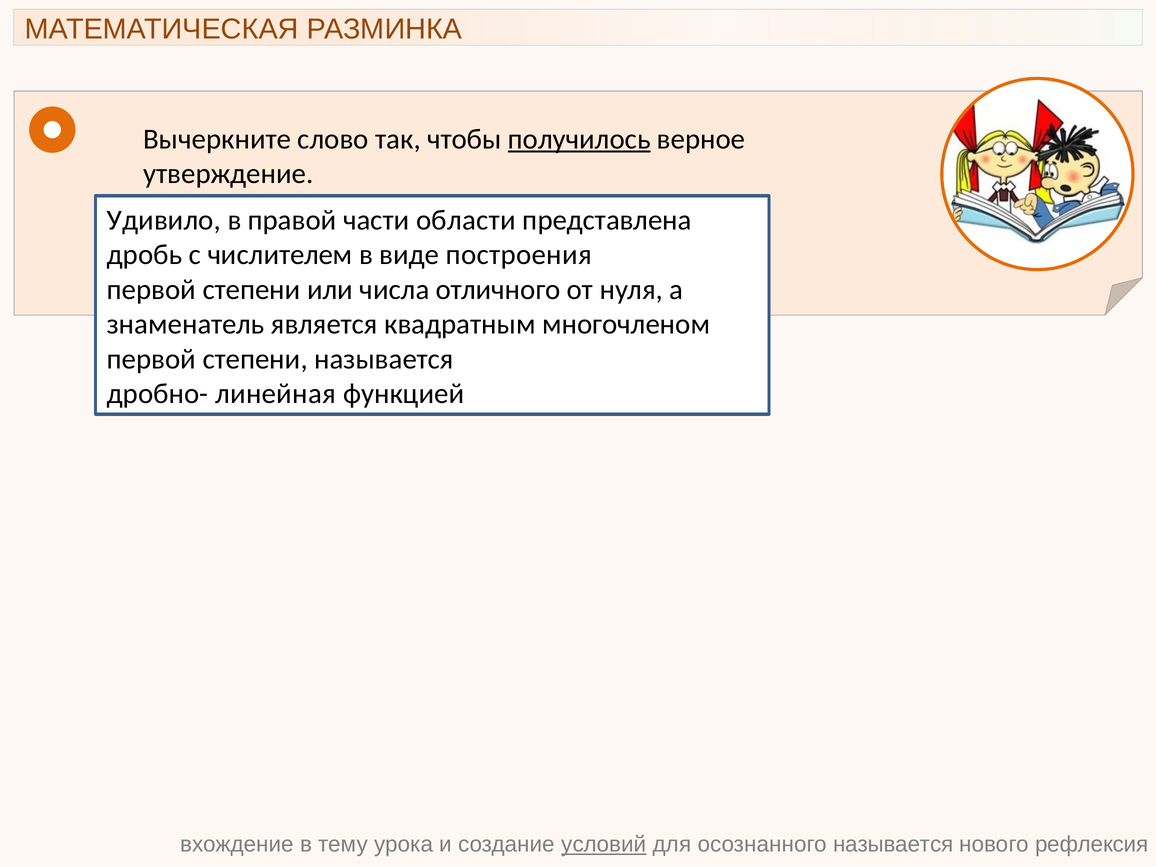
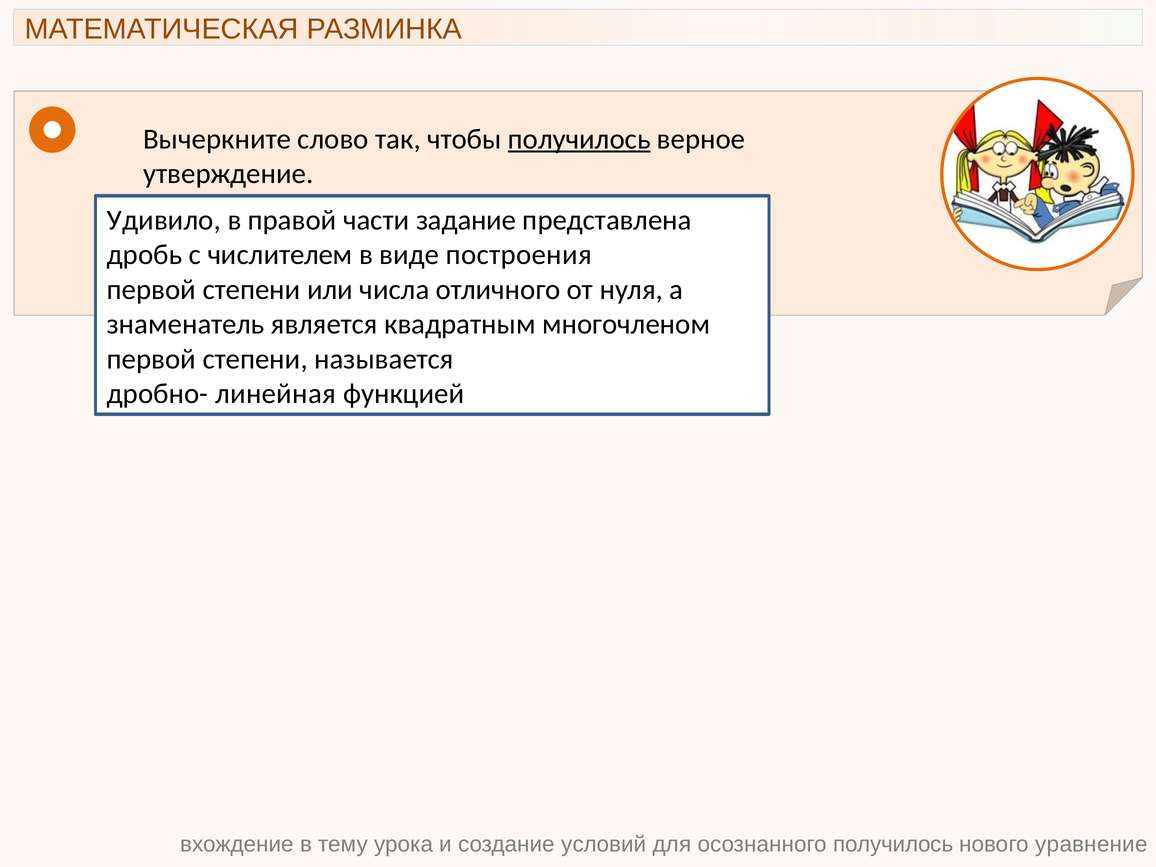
области: области -> задание
условий underline: present -> none
осознанного называется: называется -> получилось
рефлексия: рефлексия -> уравнение
